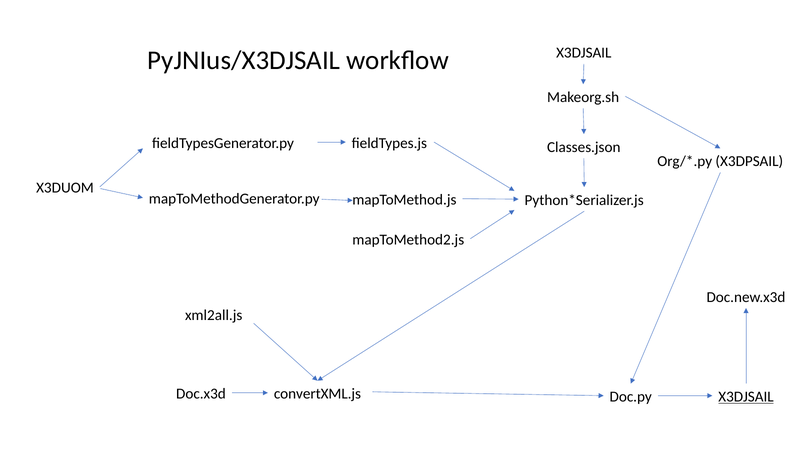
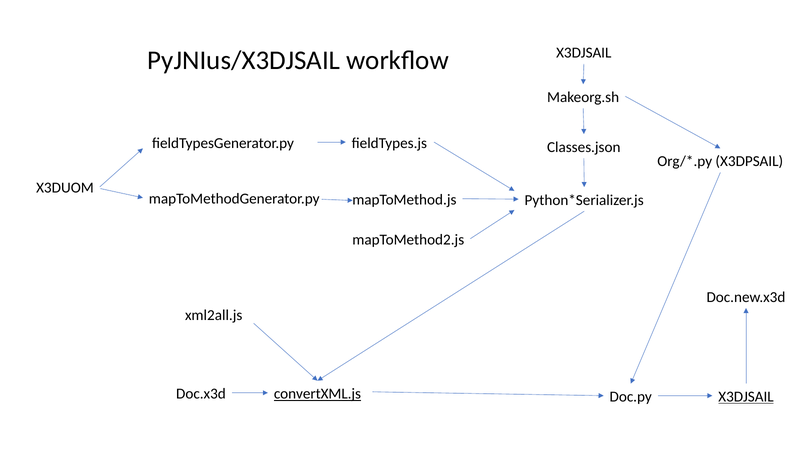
convertXML.js underline: none -> present
